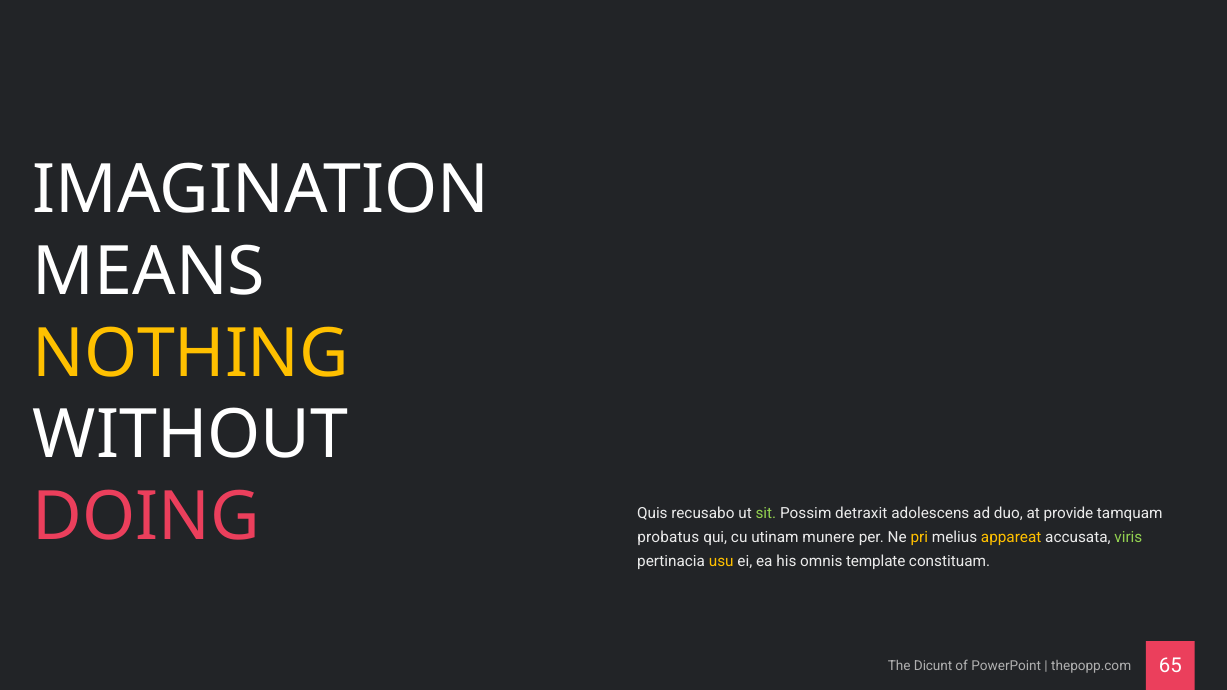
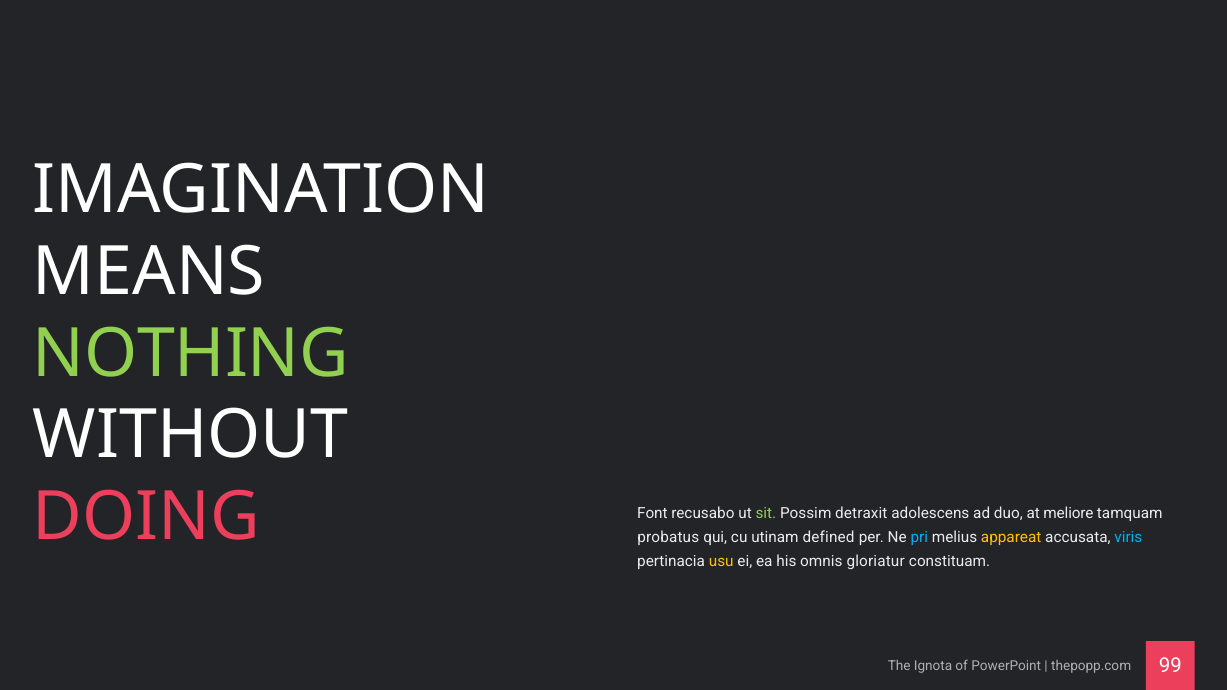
NOTHING colour: yellow -> light green
Quis: Quis -> Font
provide: provide -> meliore
munere: munere -> defined
pri colour: yellow -> light blue
viris colour: light green -> light blue
template: template -> gloriatur
Dicunt: Dicunt -> Ignota
65: 65 -> 99
